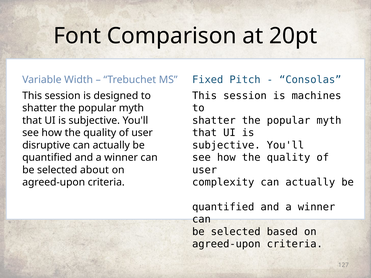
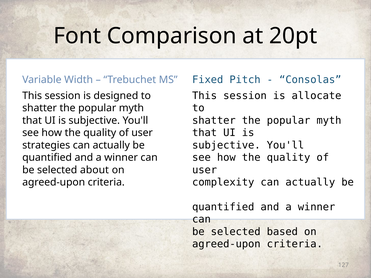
machines: machines -> allocate
disruptive: disruptive -> strategies
